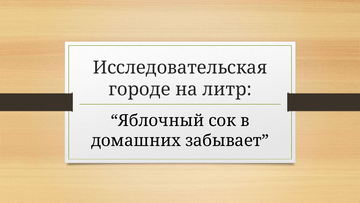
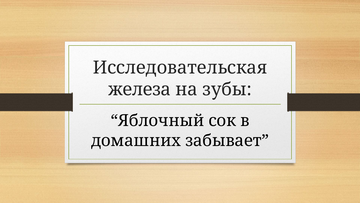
городе: городе -> железа
литр: литр -> зубы
